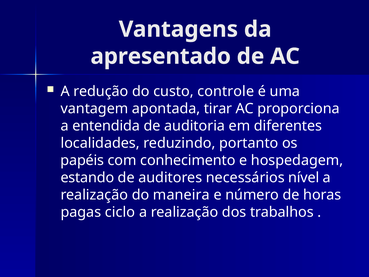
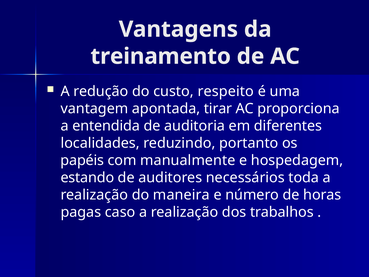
apresentado: apresentado -> treinamento
controle: controle -> respeito
conhecimento: conhecimento -> manualmente
nível: nível -> toda
ciclo: ciclo -> caso
